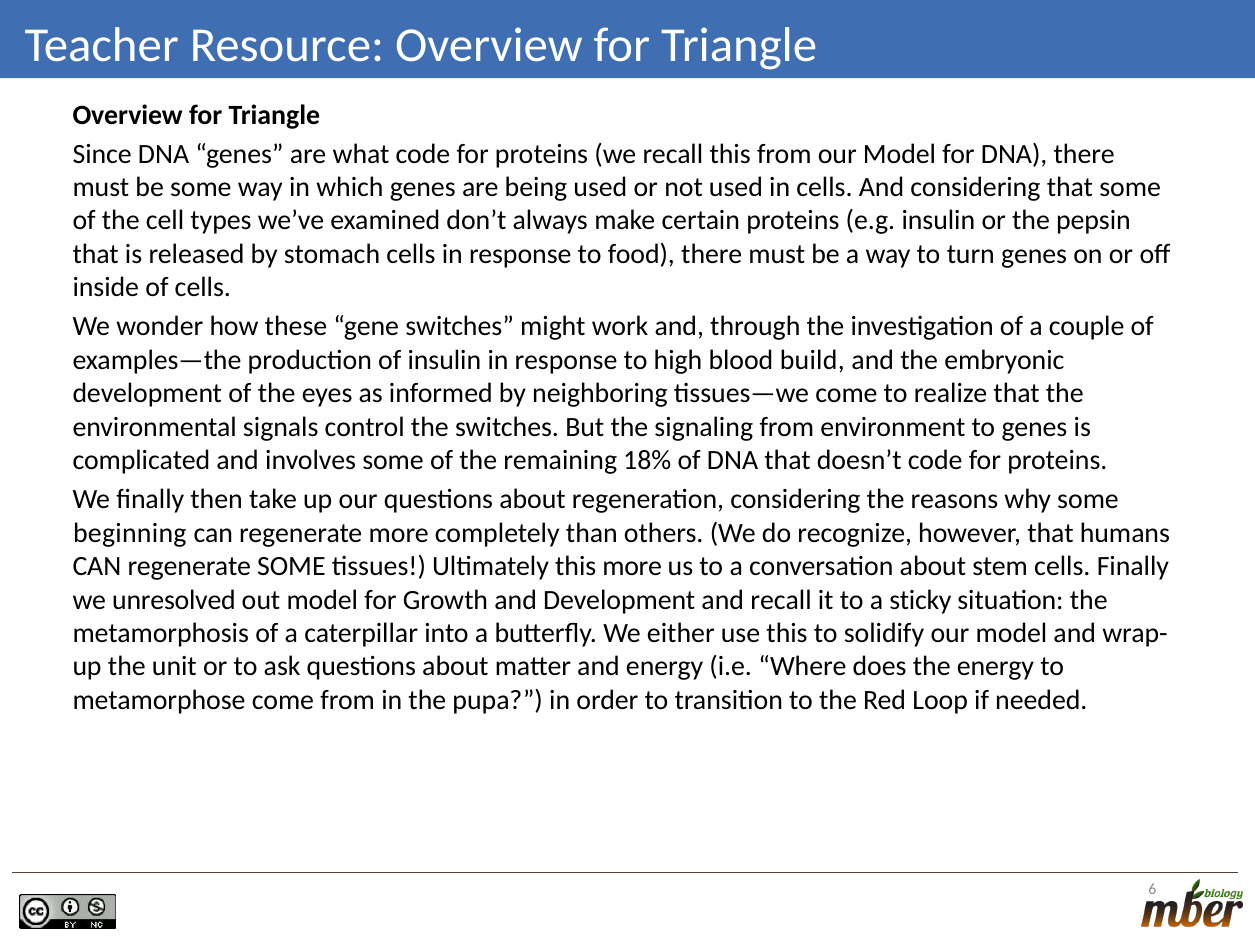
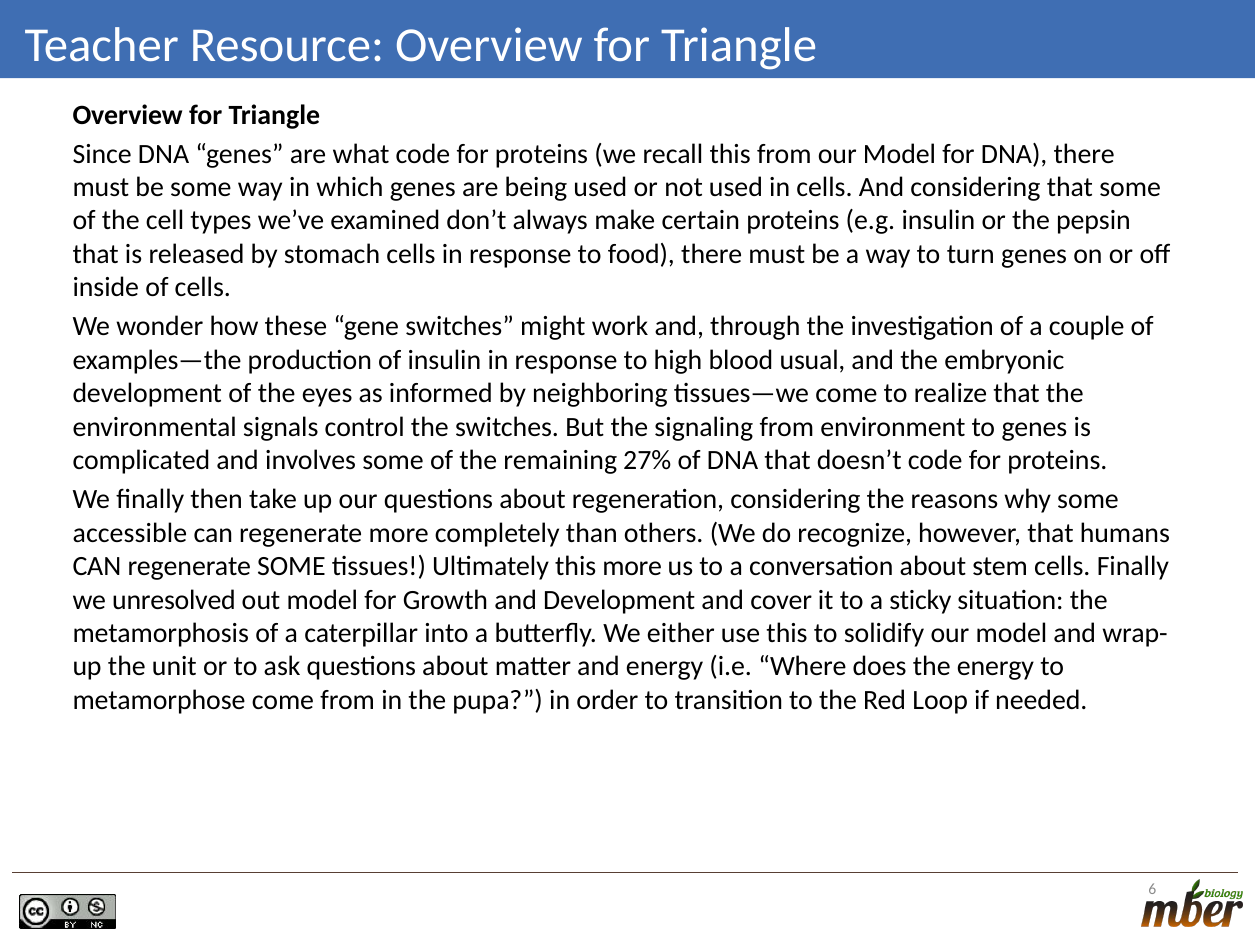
build: build -> usual
18%: 18% -> 27%
beginning: beginning -> accessible
and recall: recall -> cover
